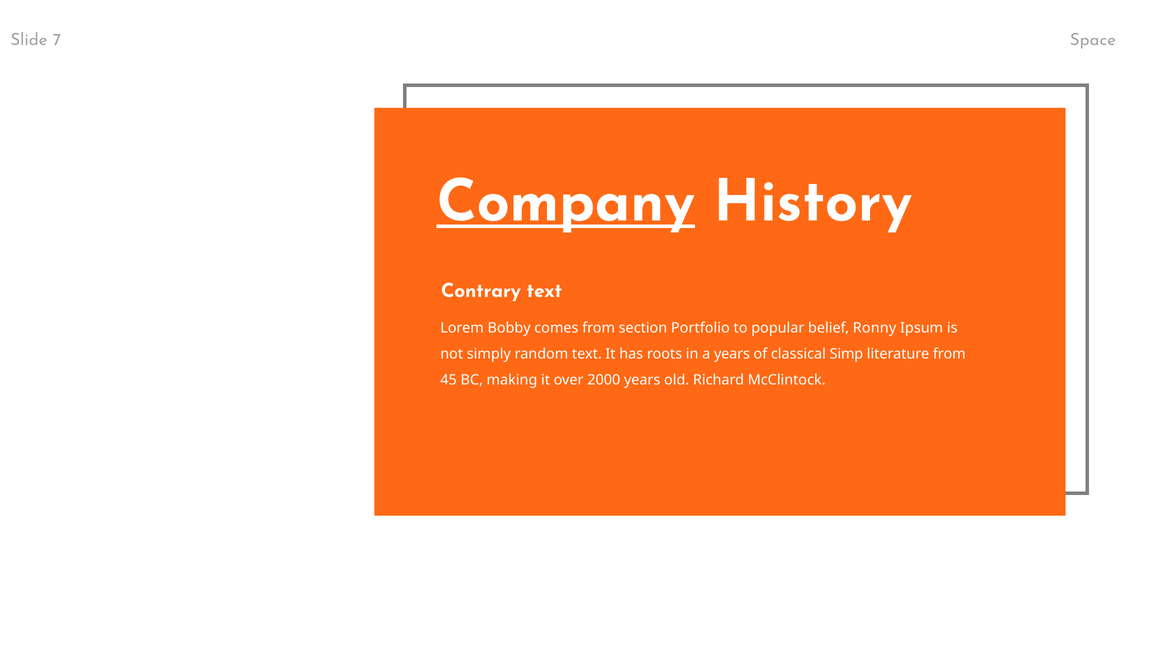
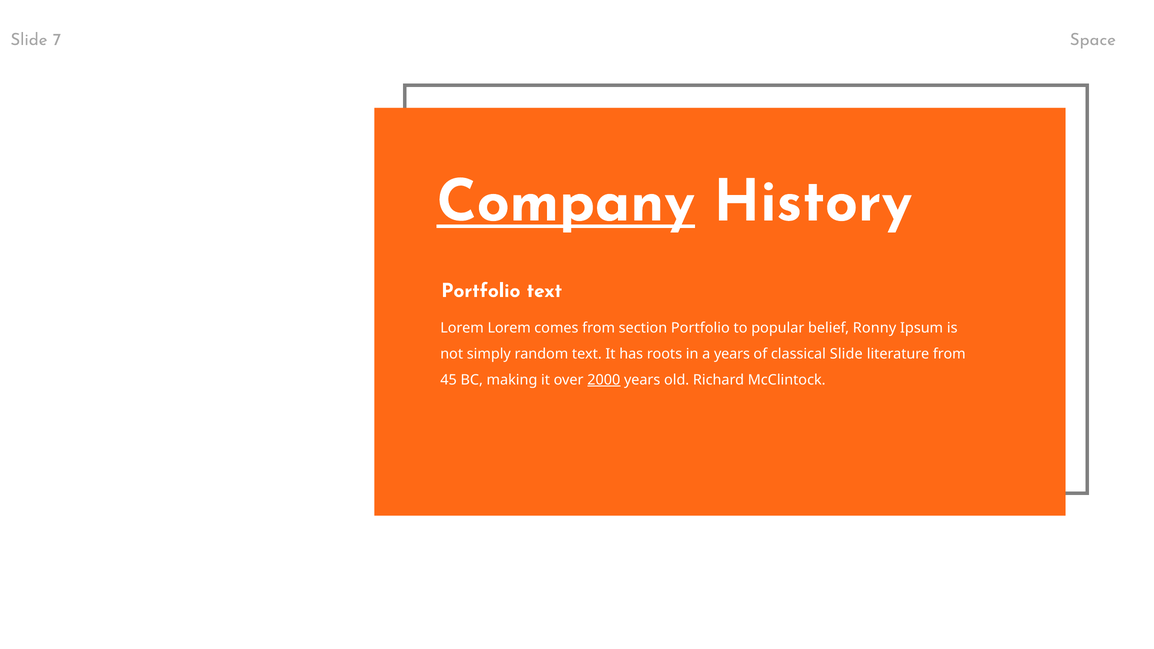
Contrary at (481, 291): Contrary -> Portfolio
Lorem Bobby: Bobby -> Lorem
classical Simp: Simp -> Slide
2000 underline: none -> present
